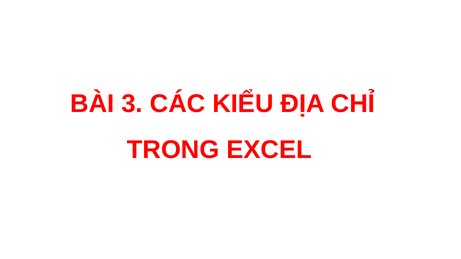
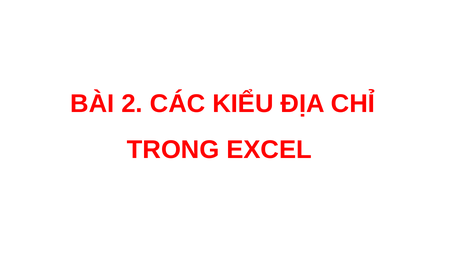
3: 3 -> 2
